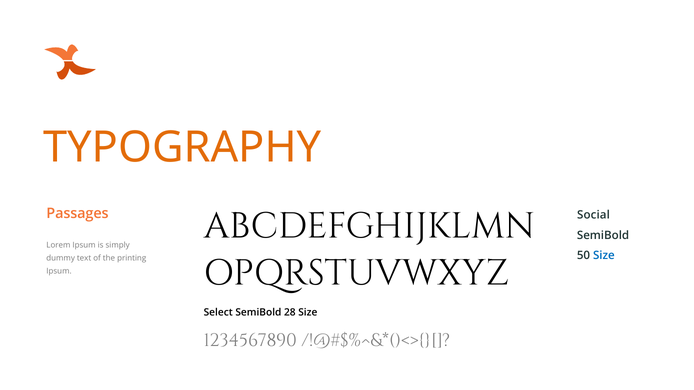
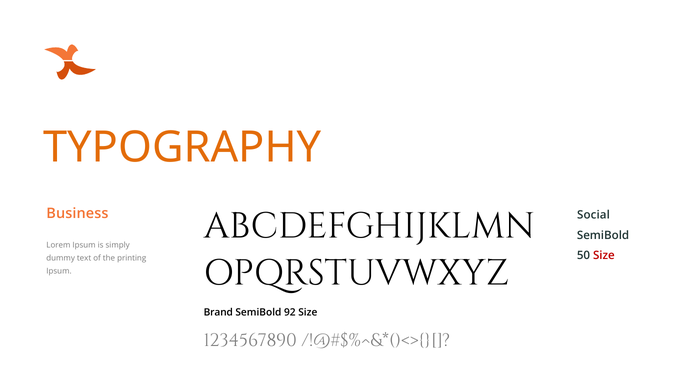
Passages: Passages -> Business
Size at (604, 256) colour: blue -> red
Select: Select -> Brand
28: 28 -> 92
